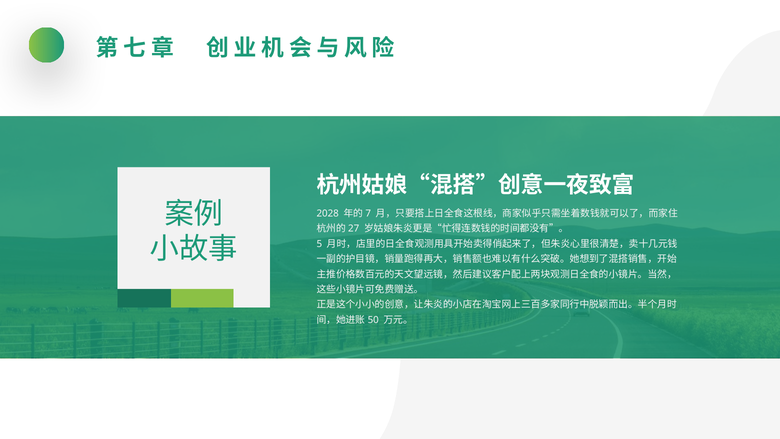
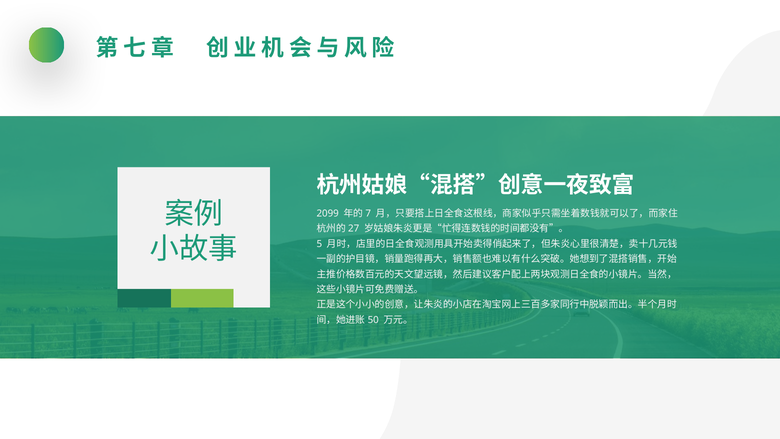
2028: 2028 -> 2099
